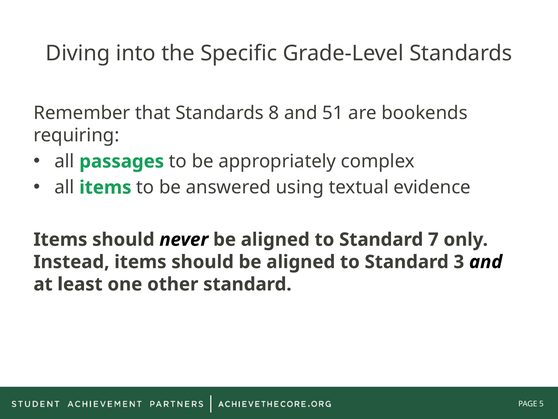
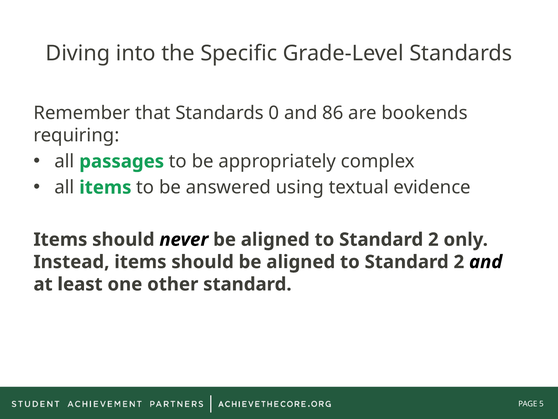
8: 8 -> 0
51: 51 -> 86
7 at (433, 239): 7 -> 2
3 at (459, 262): 3 -> 2
